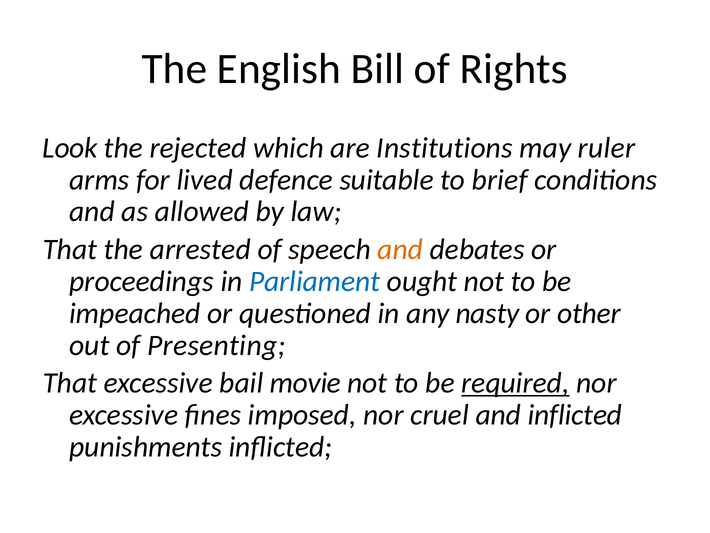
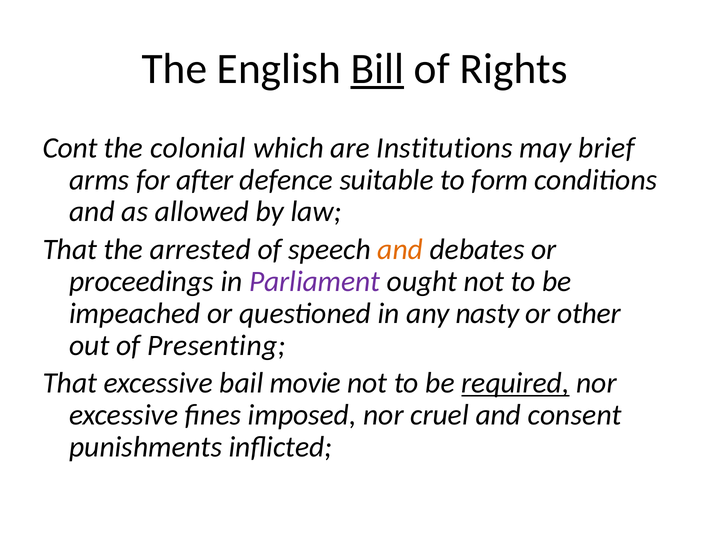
Bill underline: none -> present
Look: Look -> Cont
rejected: rejected -> colonial
ruler: ruler -> brief
lived: lived -> after
brief: brief -> form
Parliament colour: blue -> purple
and inflicted: inflicted -> consent
